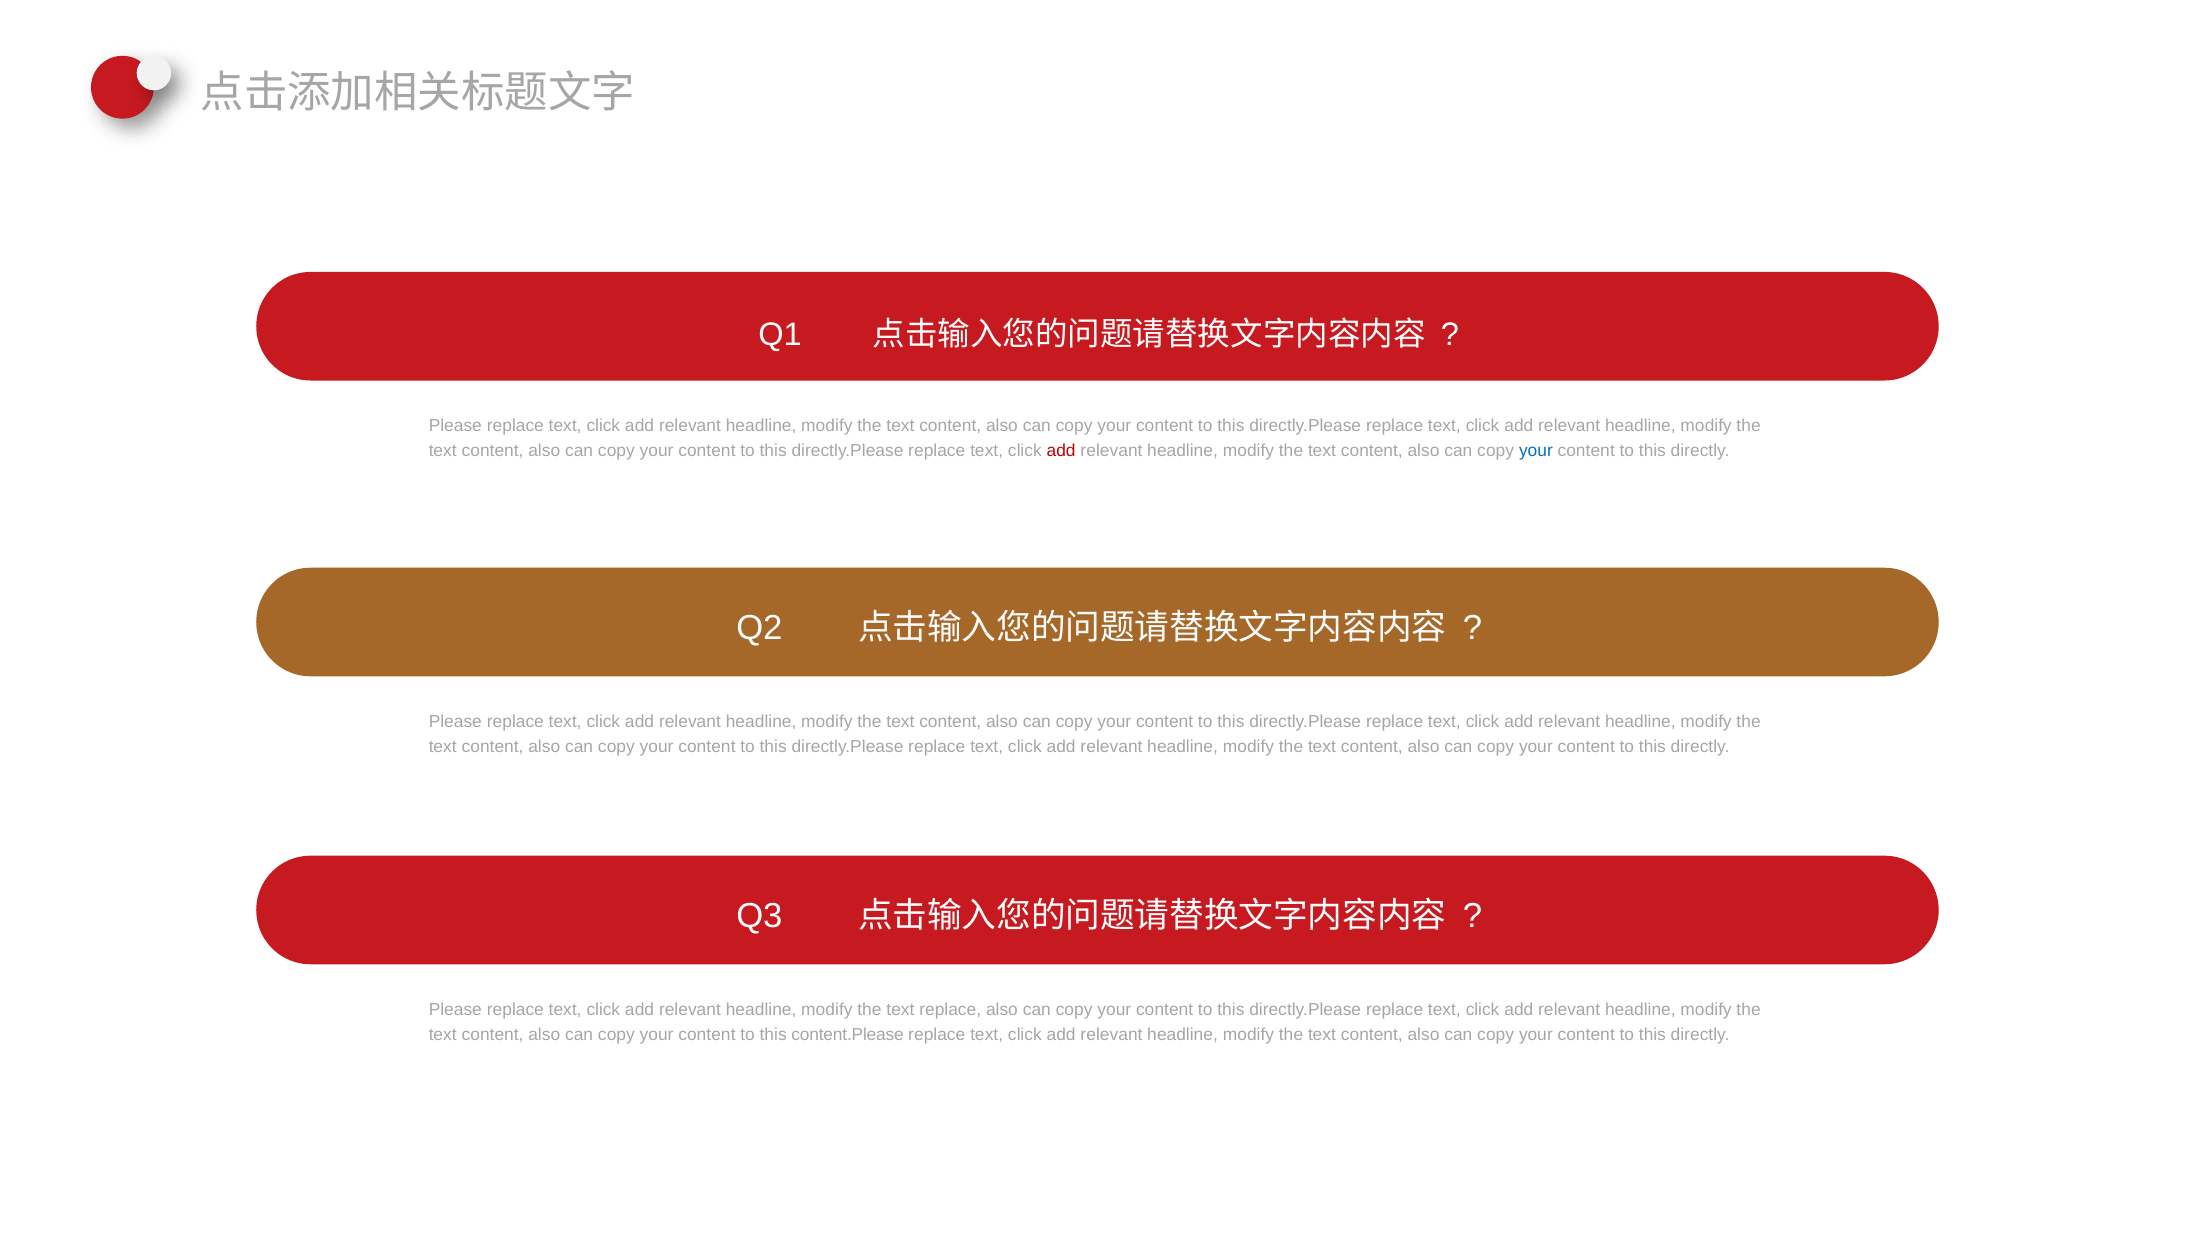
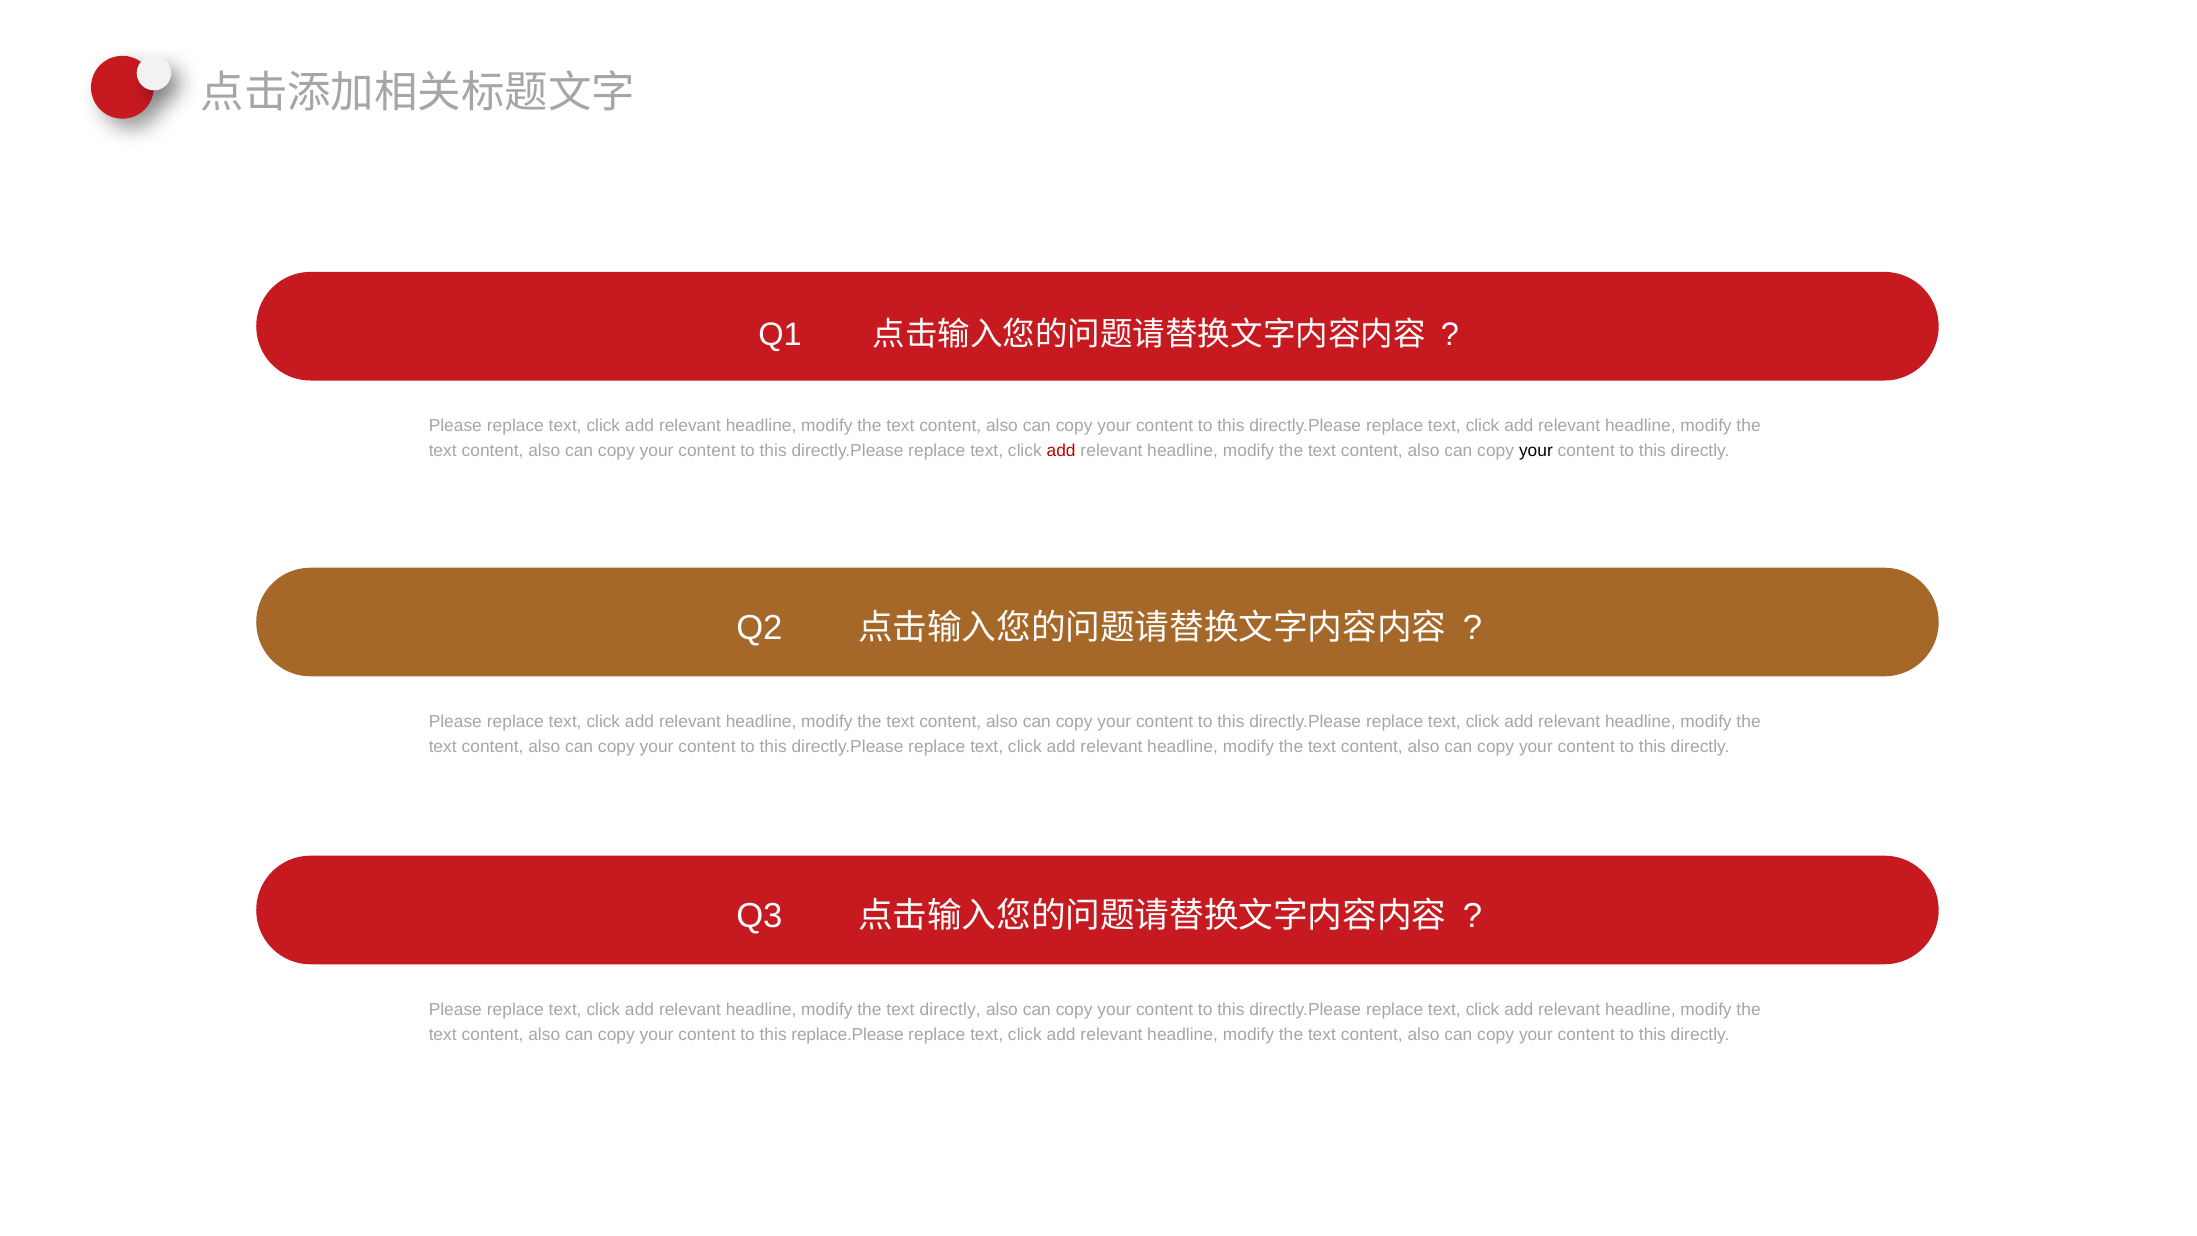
your at (1536, 450) colour: blue -> black
text replace: replace -> directly
content.Please: content.Please -> replace.Please
